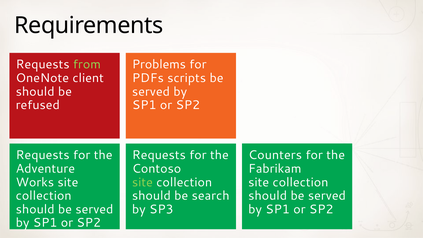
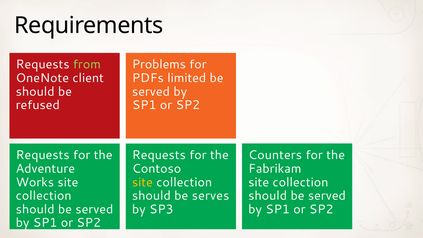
scripts: scripts -> limited
site at (142, 182) colour: light green -> yellow
search: search -> serves
